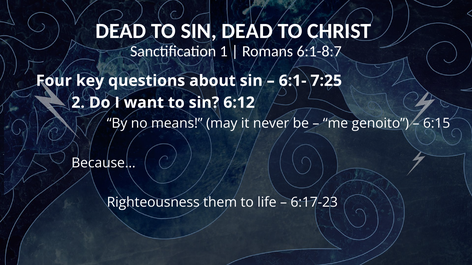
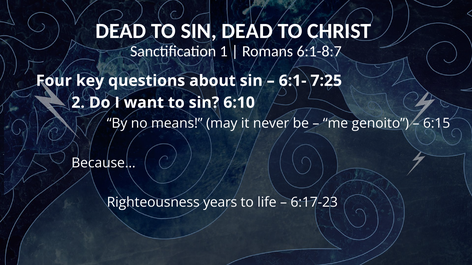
6:12: 6:12 -> 6:10
them: them -> years
